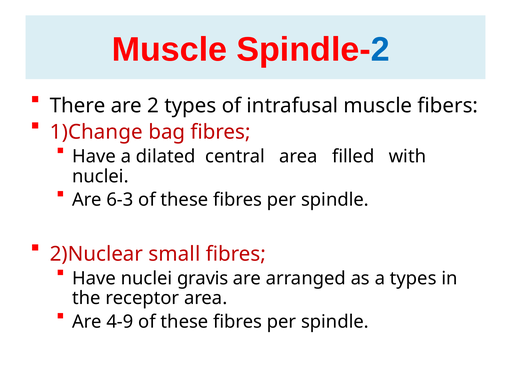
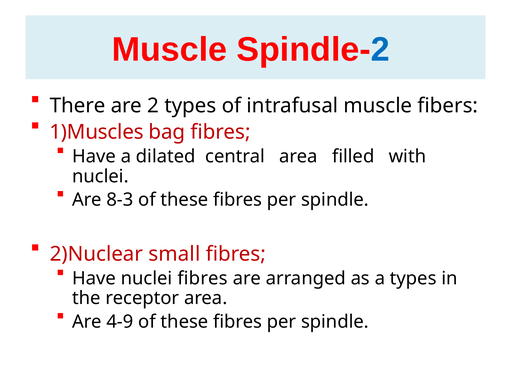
1)Change: 1)Change -> 1)Muscles
6-3: 6-3 -> 8-3
nuclei gravis: gravis -> fibres
